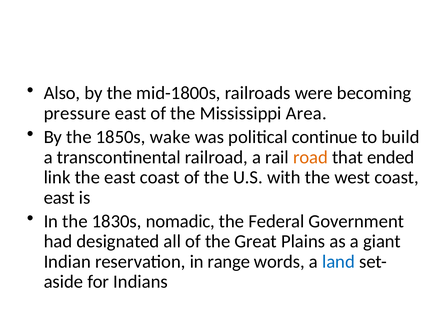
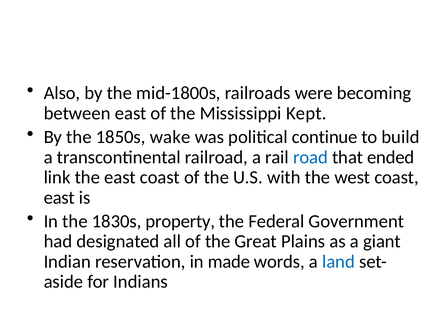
pressure: pressure -> between
Area: Area -> Kept
road colour: orange -> blue
nomadic: nomadic -> property
range: range -> made
